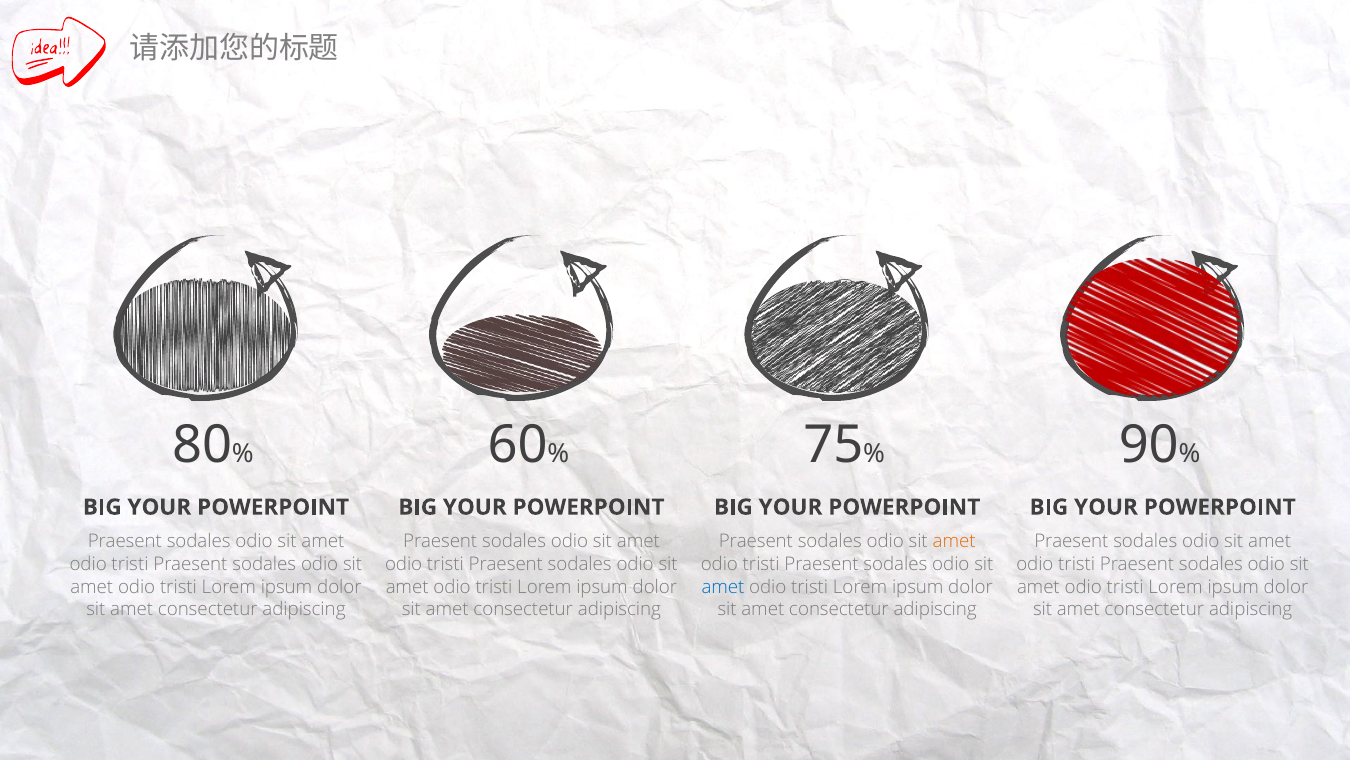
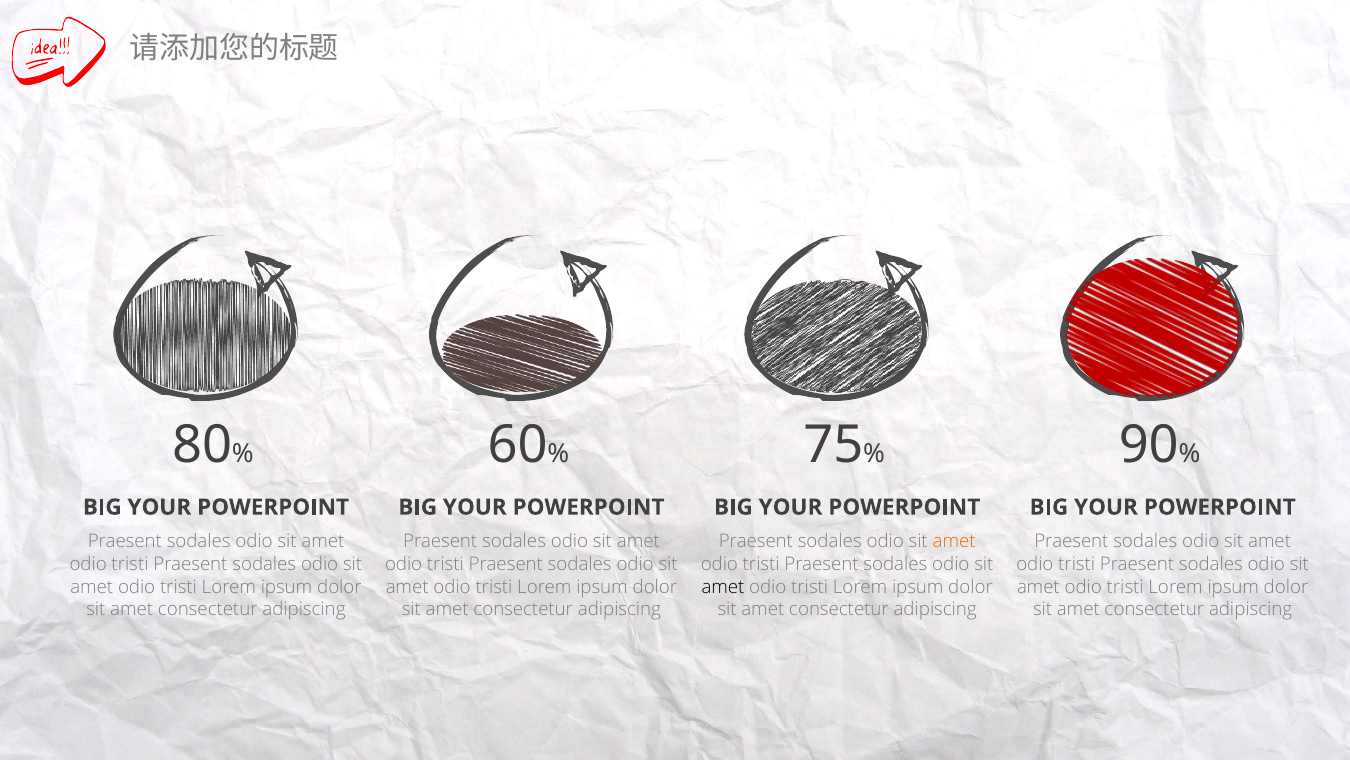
amet at (723, 587) colour: blue -> black
